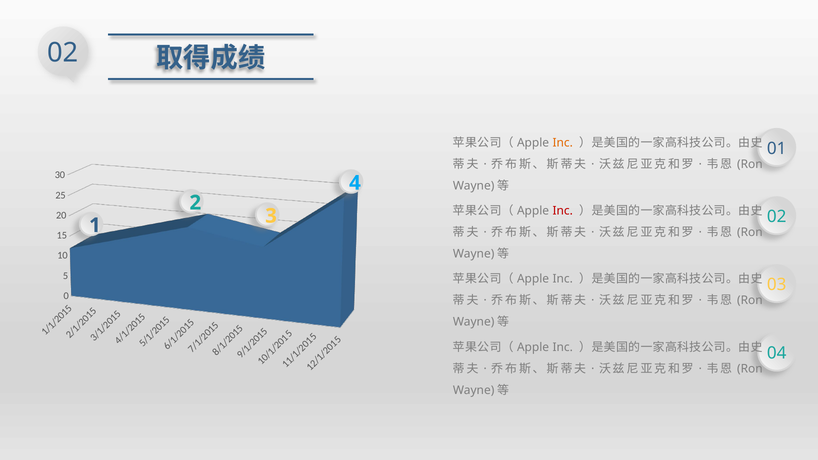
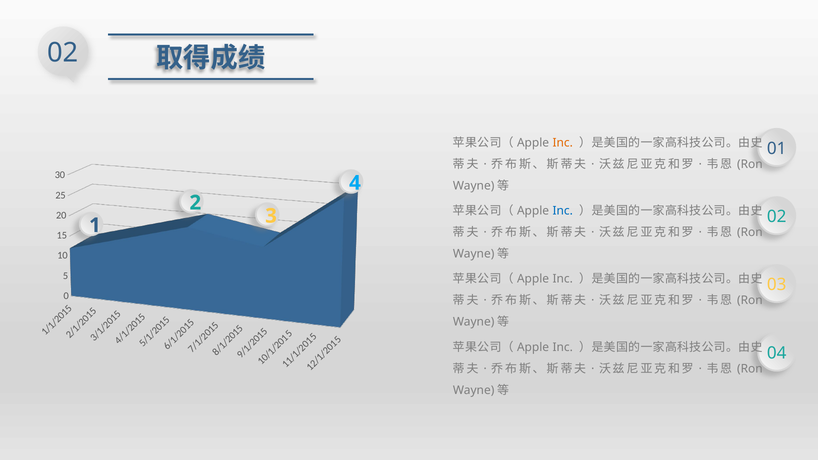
Inc at (563, 211) colour: red -> blue
